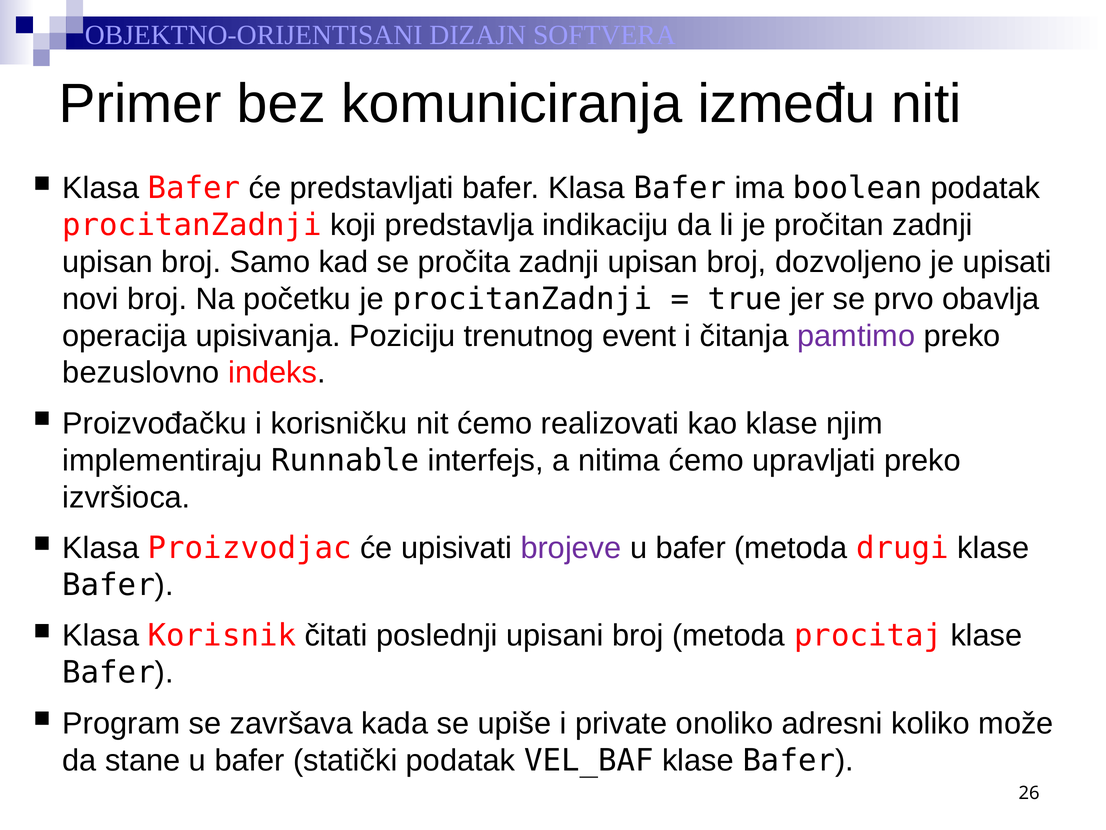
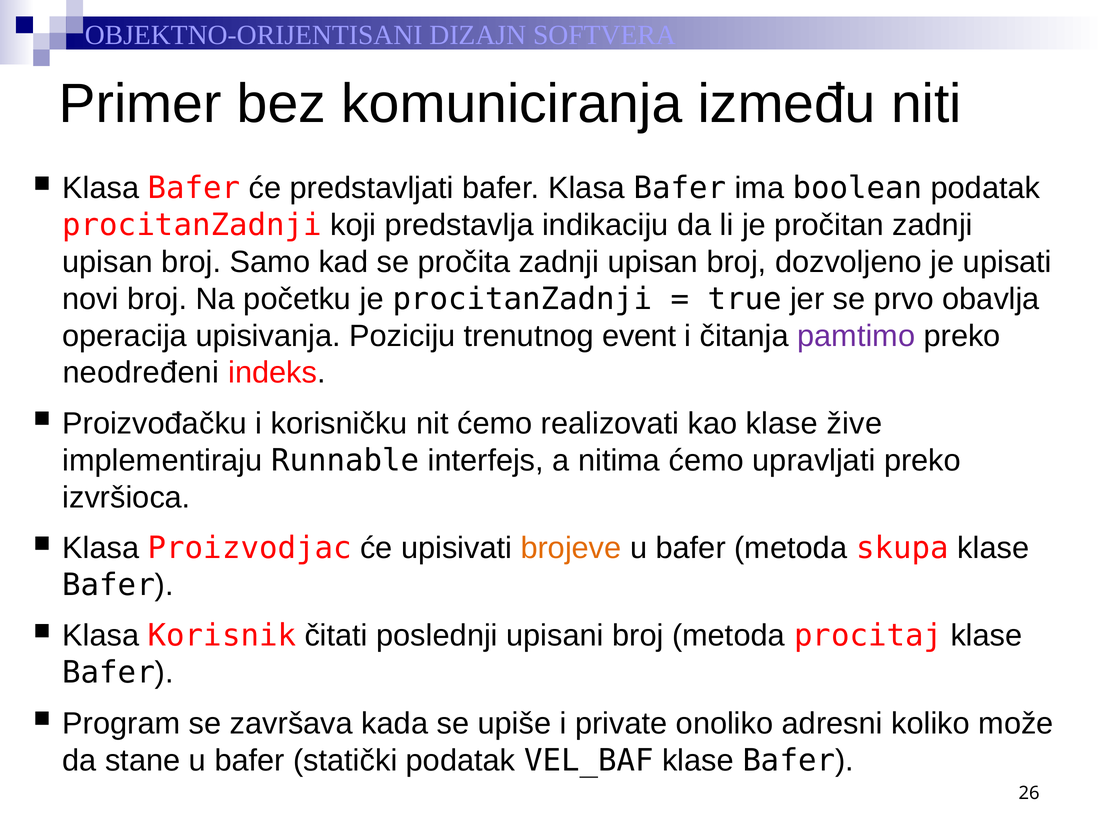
bezuslovno: bezuslovno -> neodređeni
njim: njim -> žive
brojeve colour: purple -> orange
drugi: drugi -> skupa
